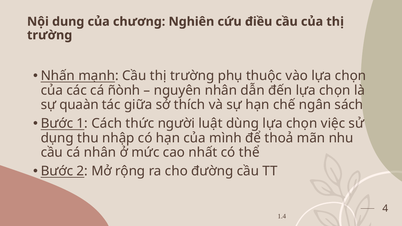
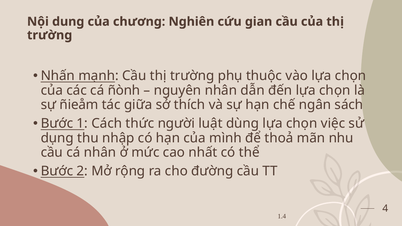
điều: điều -> gian
quaàn: quaàn -> ñieåm
